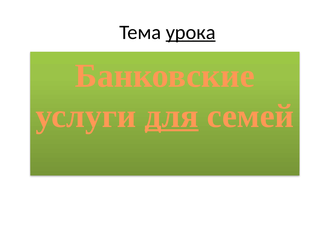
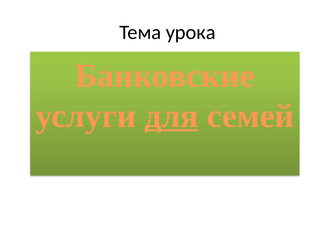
урока underline: present -> none
